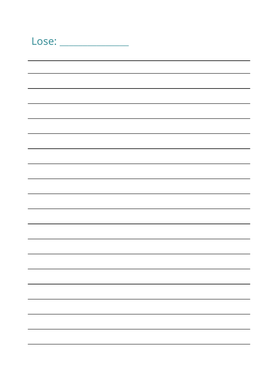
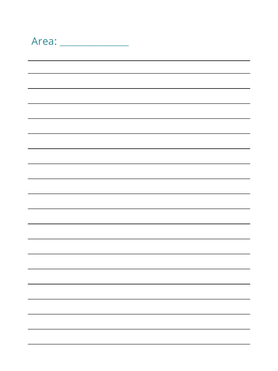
Lose: Lose -> Area
